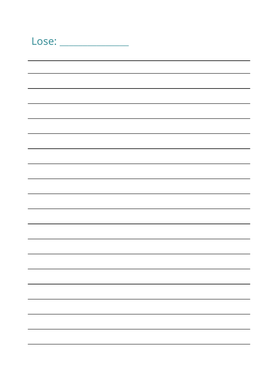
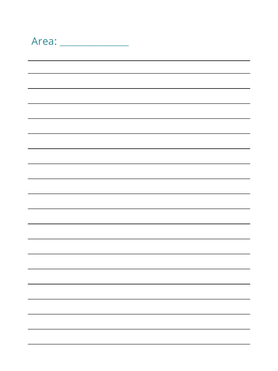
Lose: Lose -> Area
